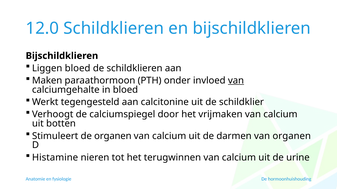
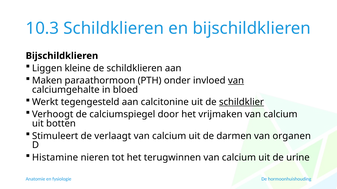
12.0: 12.0 -> 10.3
Liggen bloed: bloed -> kleine
schildklier underline: none -> present
de organen: organen -> verlaagt
